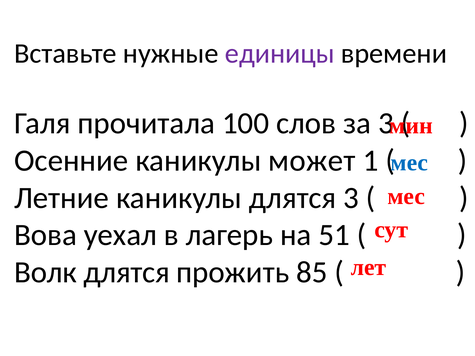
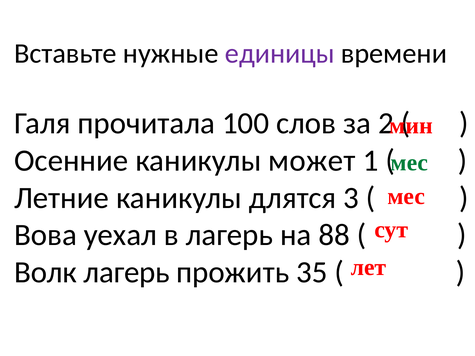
за 3: 3 -> 2
мес at (409, 163) colour: blue -> green
51: 51 -> 88
Волк длятся: длятся -> лагерь
85: 85 -> 35
